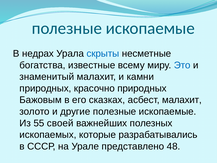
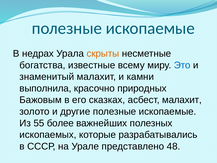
скрыты colour: blue -> orange
природных at (45, 88): природных -> выполнила
своей: своей -> более
